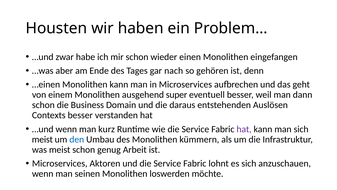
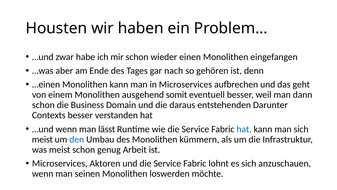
super: super -> somit
Auslösen: Auslösen -> Darunter
kurz: kurz -> lässt
hat at (244, 129) colour: purple -> blue
